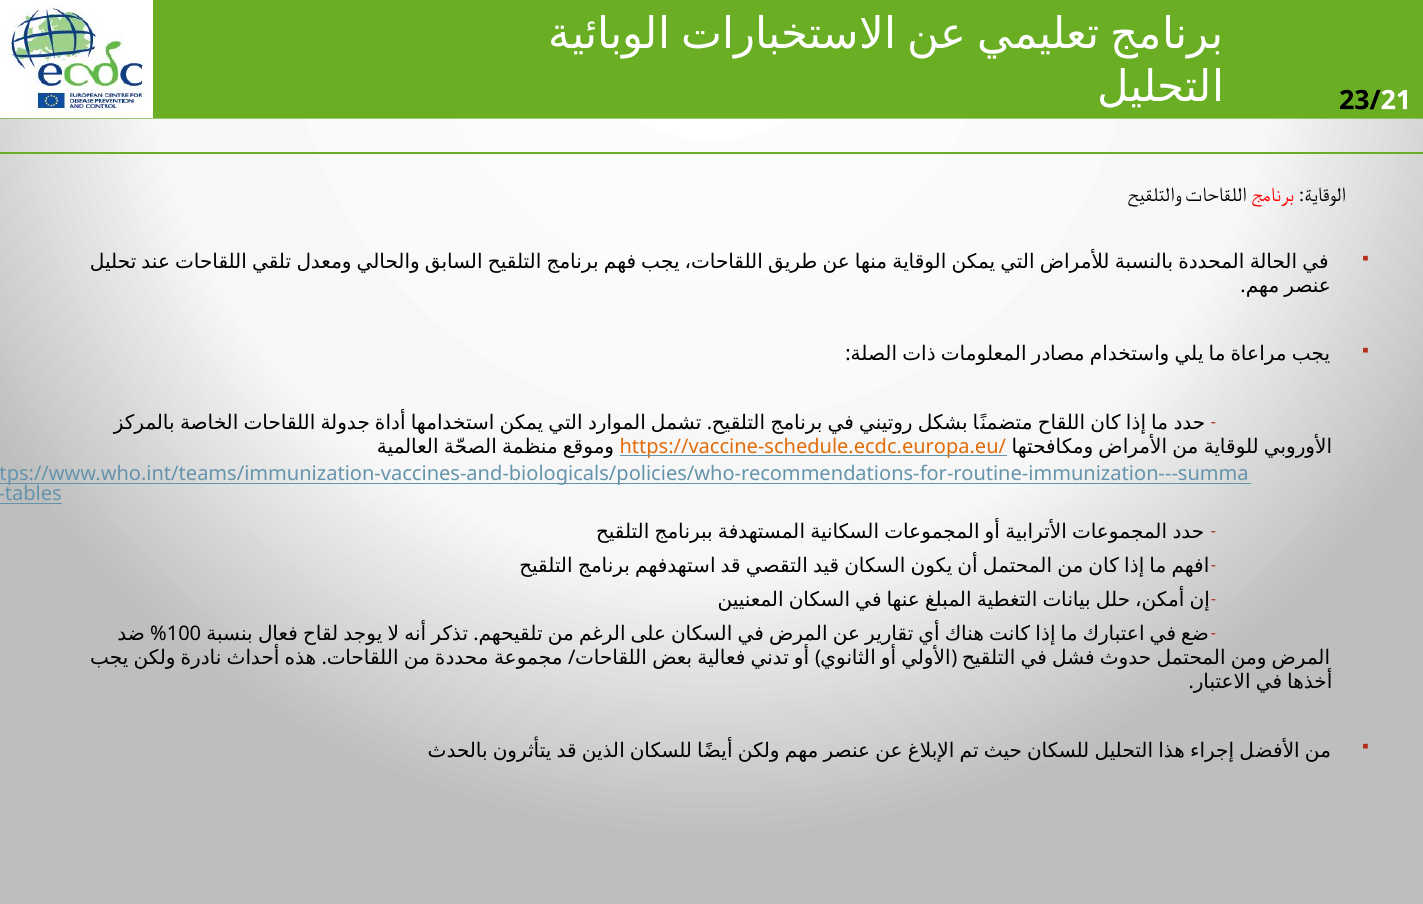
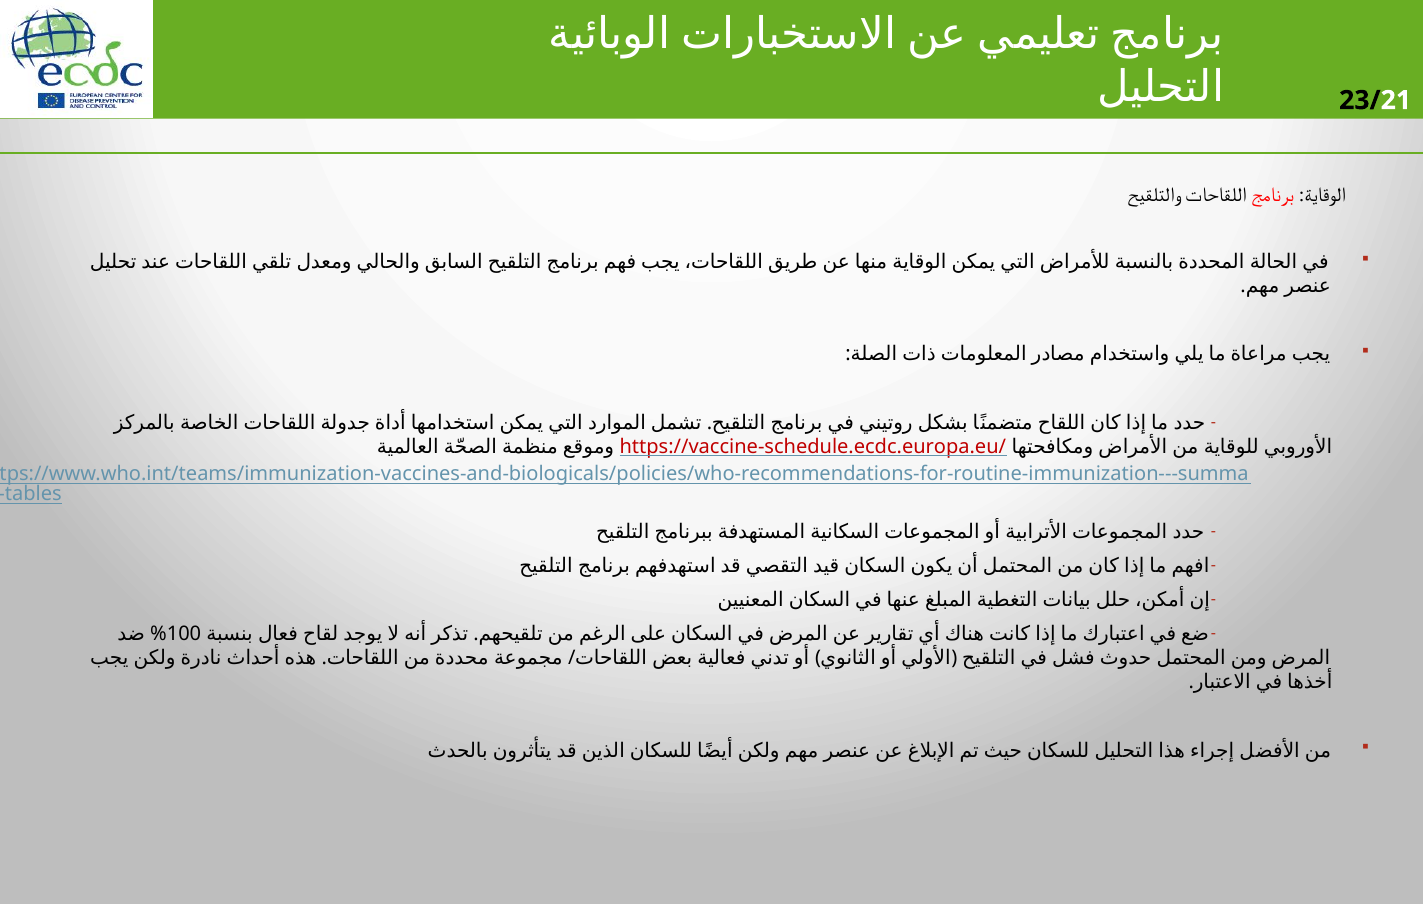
https://vaccine-schedule.ecdc.europa.eu/ colour: orange -> red
